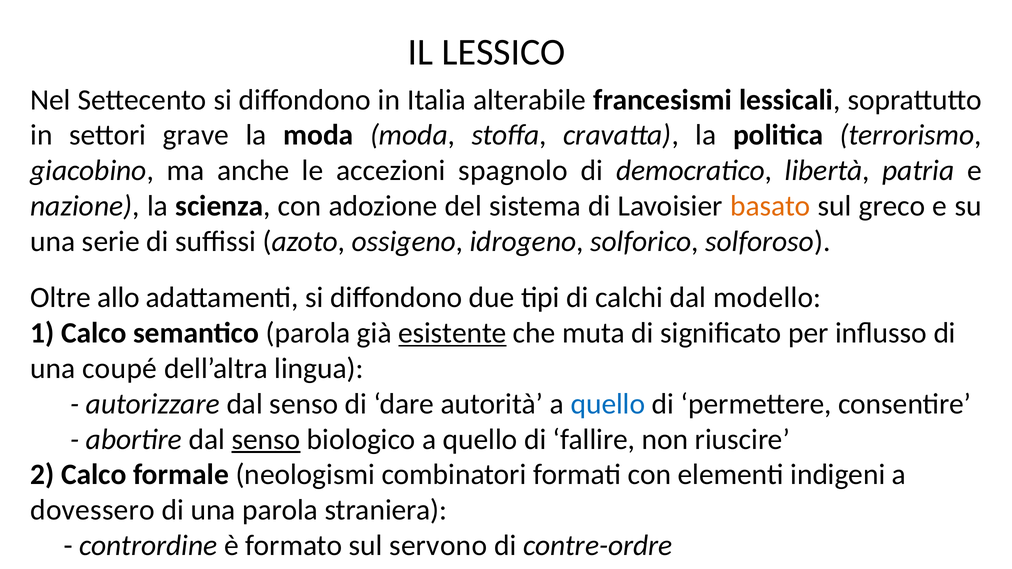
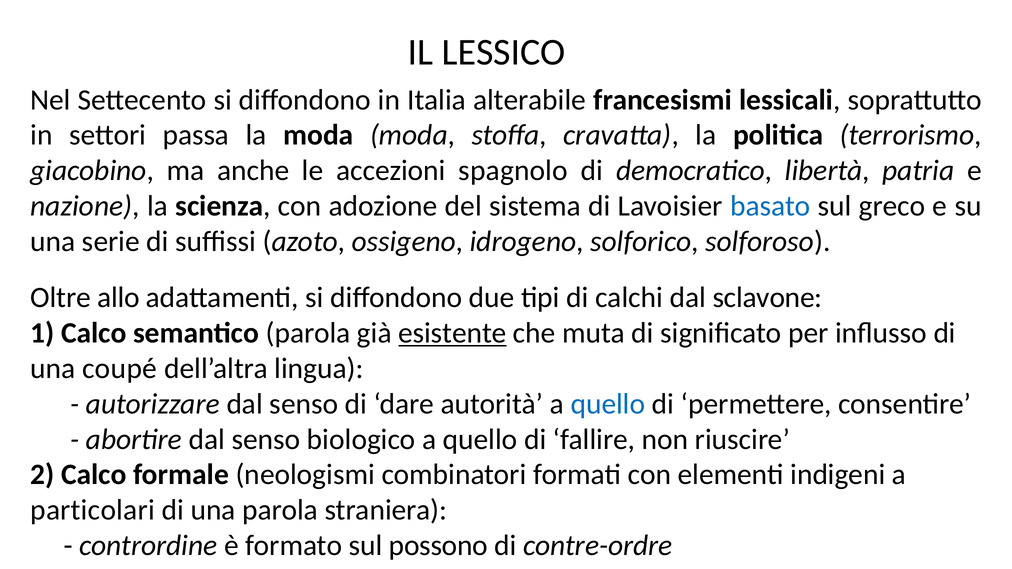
grave: grave -> passa
basato colour: orange -> blue
modello: modello -> sclavone
senso at (266, 439) underline: present -> none
dovessero: dovessero -> particolari
servono: servono -> possono
